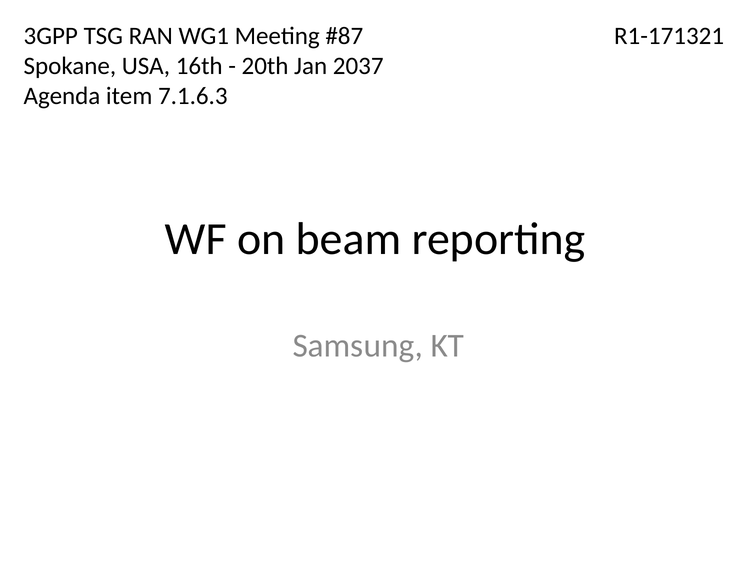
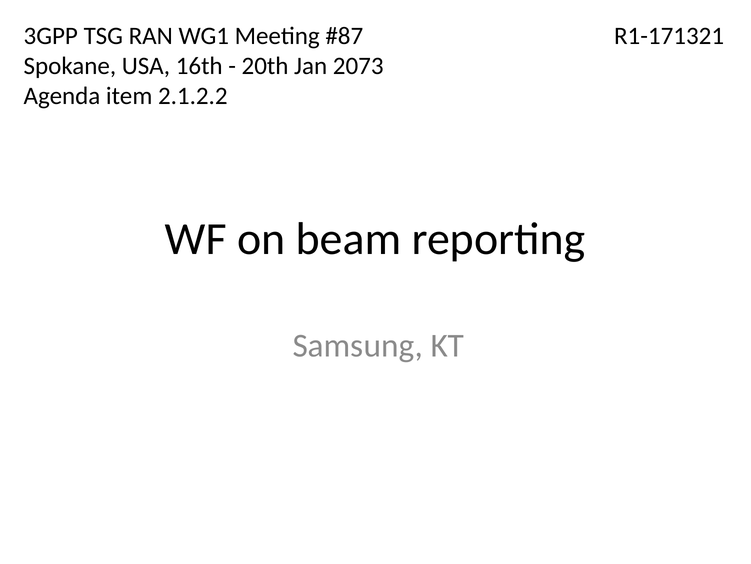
2037: 2037 -> 2073
7.1.6.3: 7.1.6.3 -> 2.1.2.2
